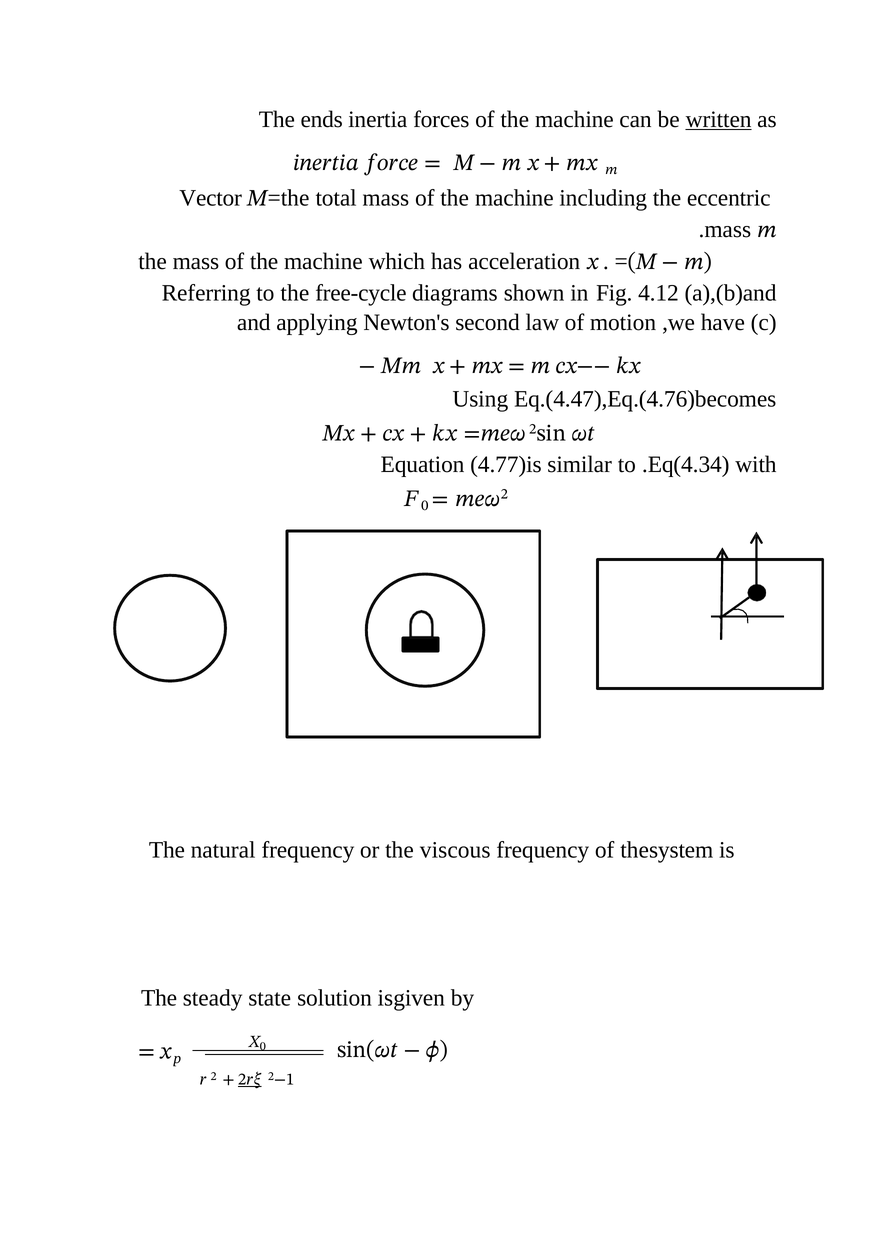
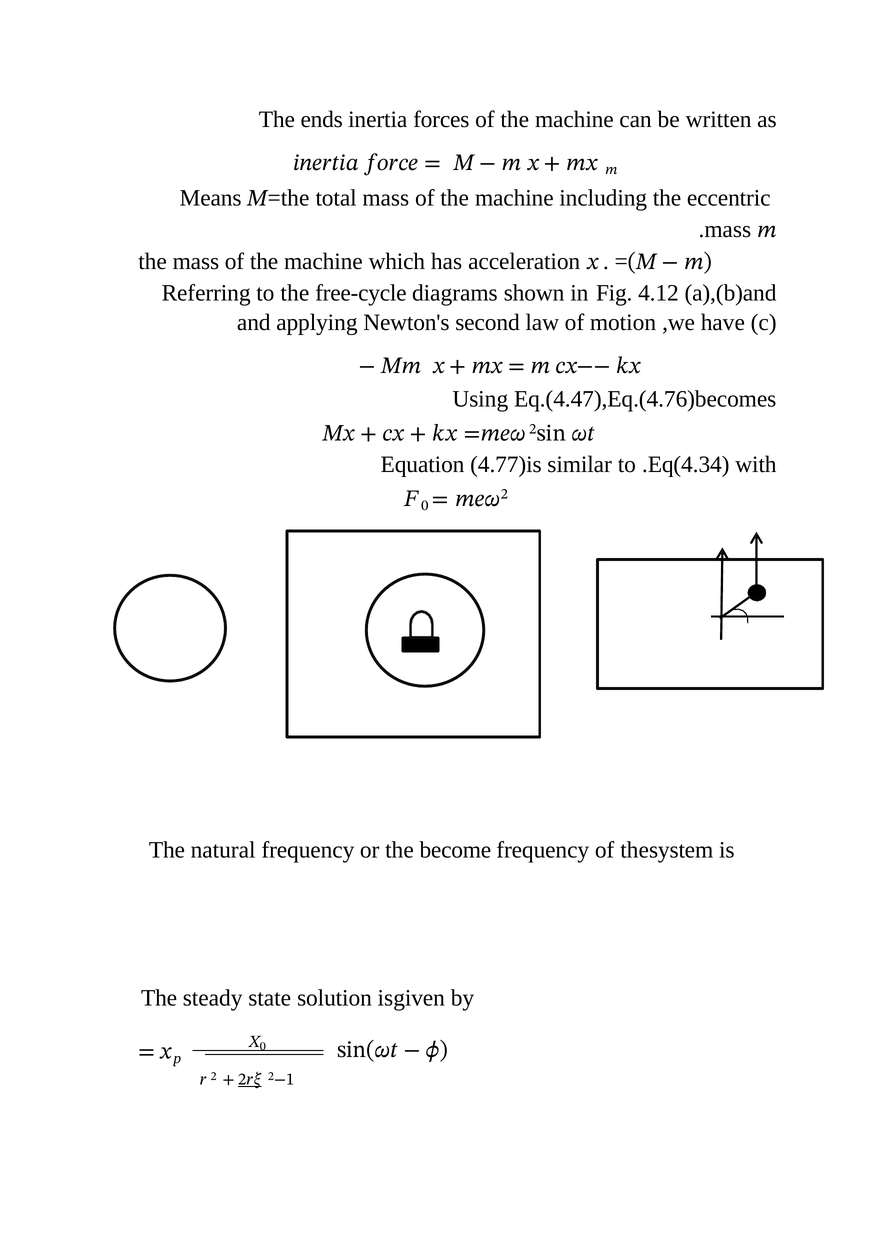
written underline: present -> none
Vector: Vector -> Means
viscous: viscous -> become
